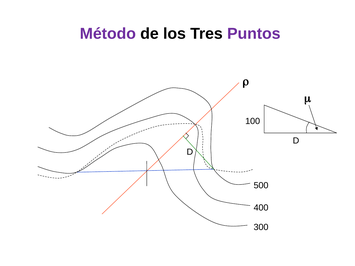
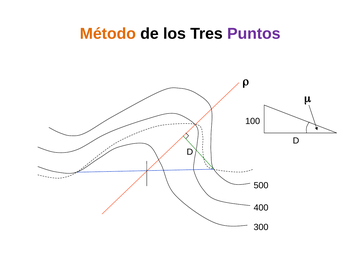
Método colour: purple -> orange
